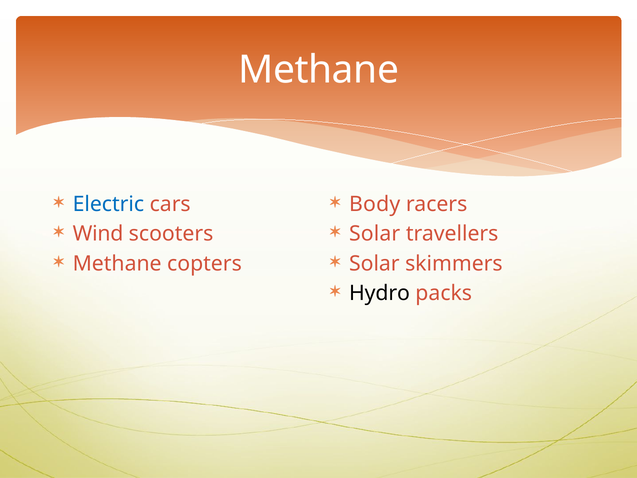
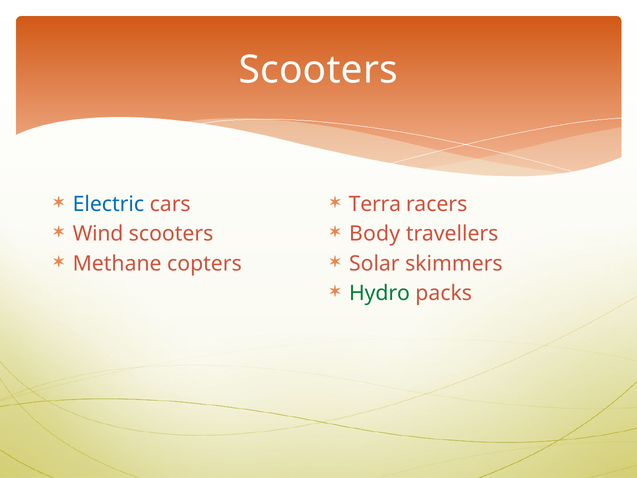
Methane at (319, 70): Methane -> Scooters
Body: Body -> Terra
Solar at (375, 234): Solar -> Body
Hydro colour: black -> green
